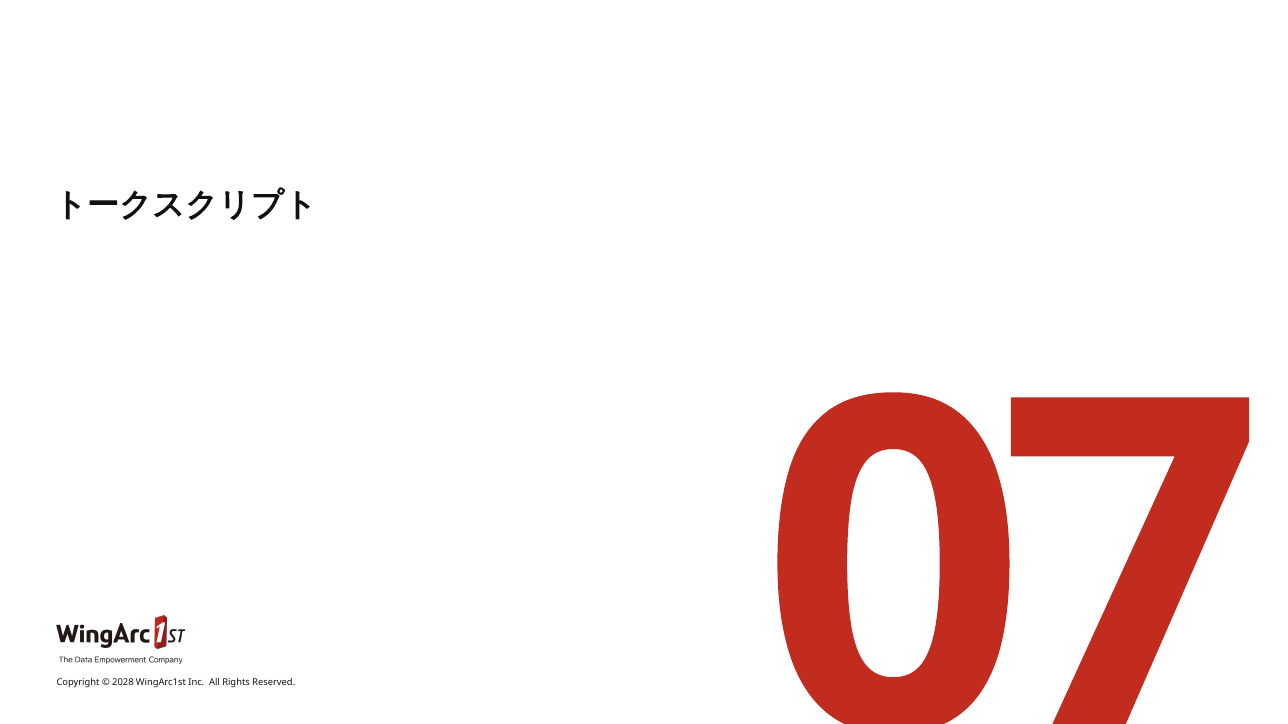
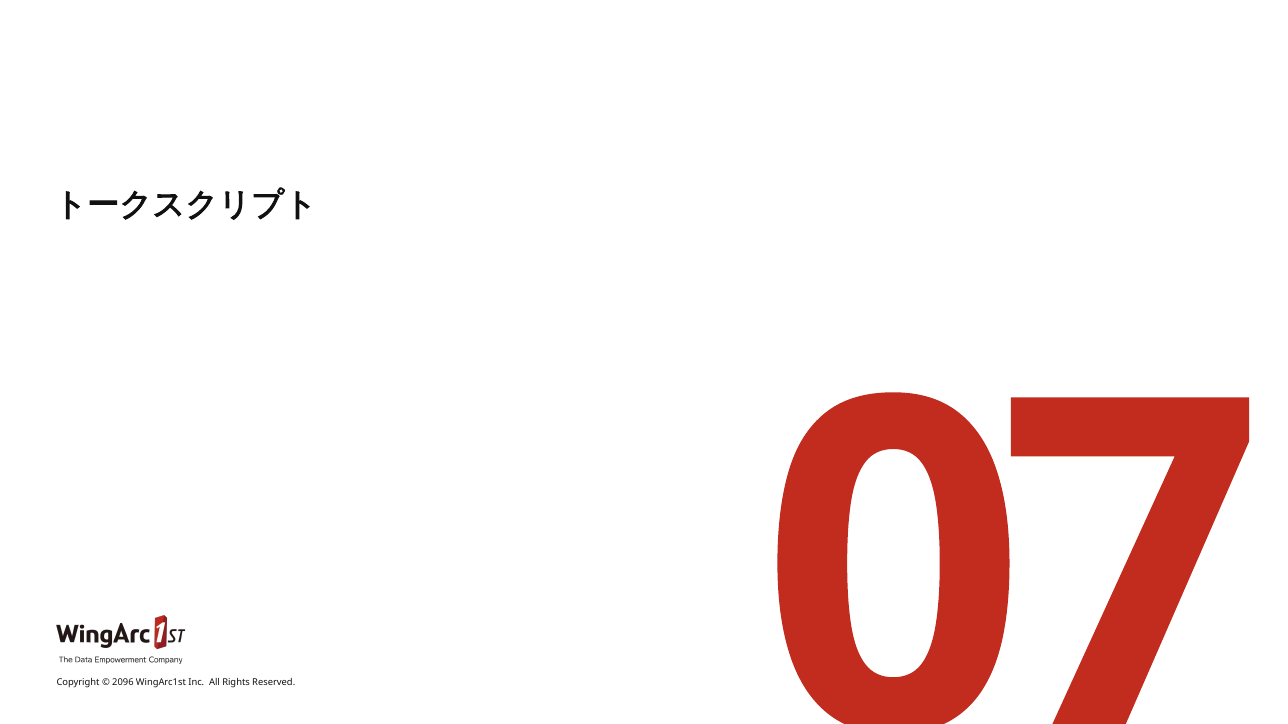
2028: 2028 -> 2096
